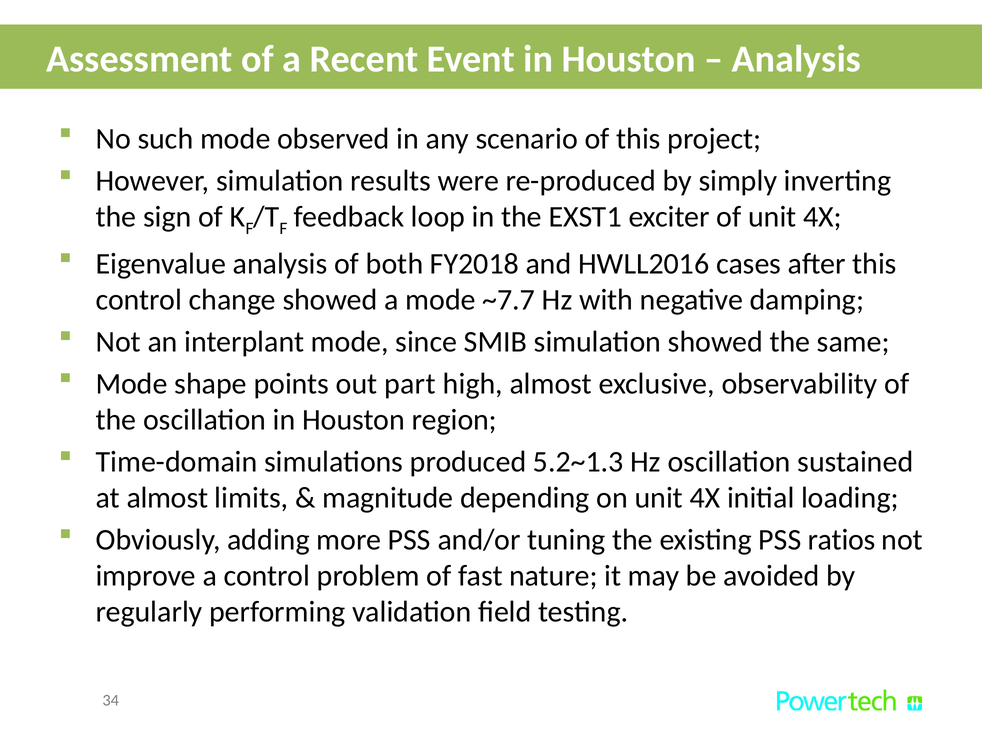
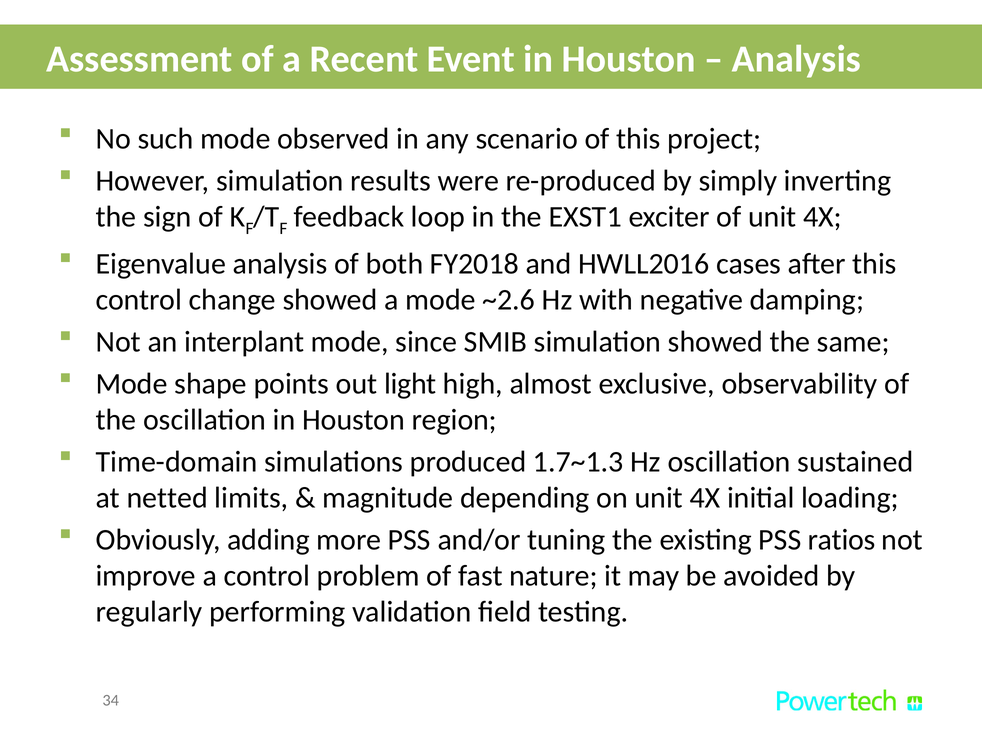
~7.7: ~7.7 -> ~2.6
part: part -> light
5.2~1.3: 5.2~1.3 -> 1.7~1.3
at almost: almost -> netted
